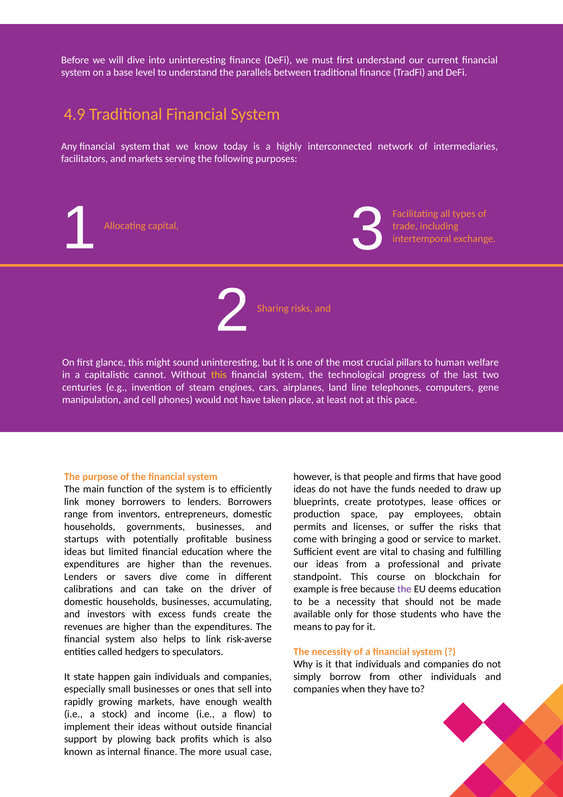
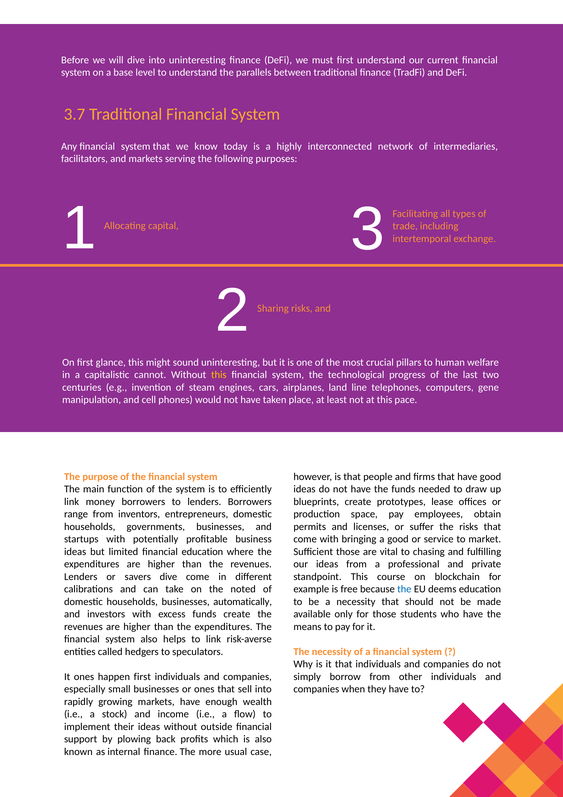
4.9: 4.9 -> 3.7
Sufficient event: event -> those
driver: driver -> noted
the at (404, 589) colour: purple -> blue
accumulating: accumulating -> automatically
It state: state -> ones
happen gain: gain -> first
